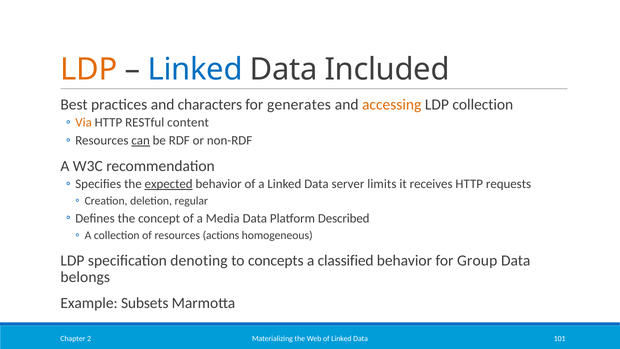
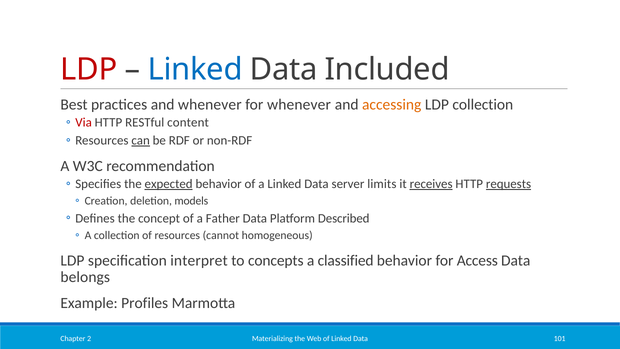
LDP at (89, 69) colour: orange -> red
and characters: characters -> whenever
for generates: generates -> whenever
Via colour: orange -> red
receives underline: none -> present
requests underline: none -> present
regular: regular -> models
Media: Media -> Father
actions: actions -> cannot
denoting: denoting -> interpret
Group: Group -> Access
Subsets: Subsets -> Profiles
